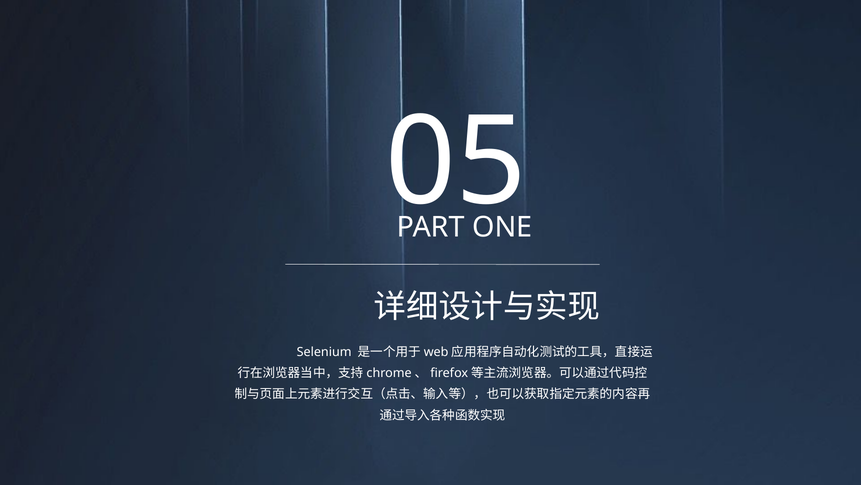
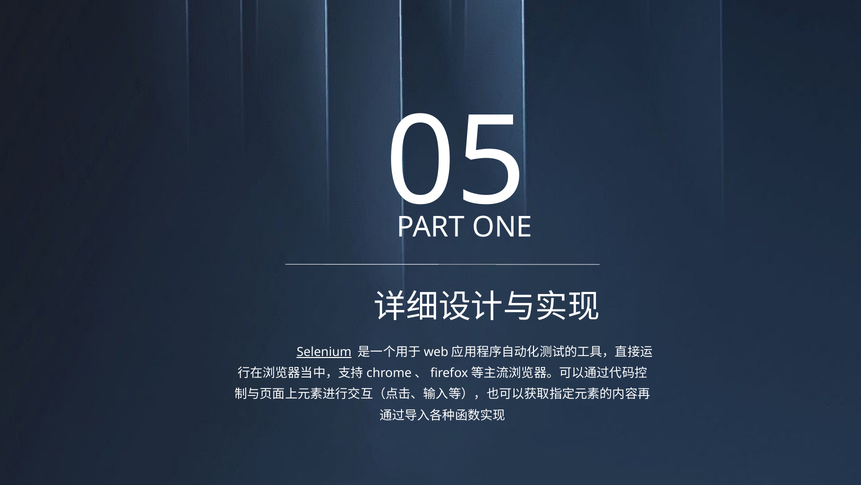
Selenium underline: none -> present
